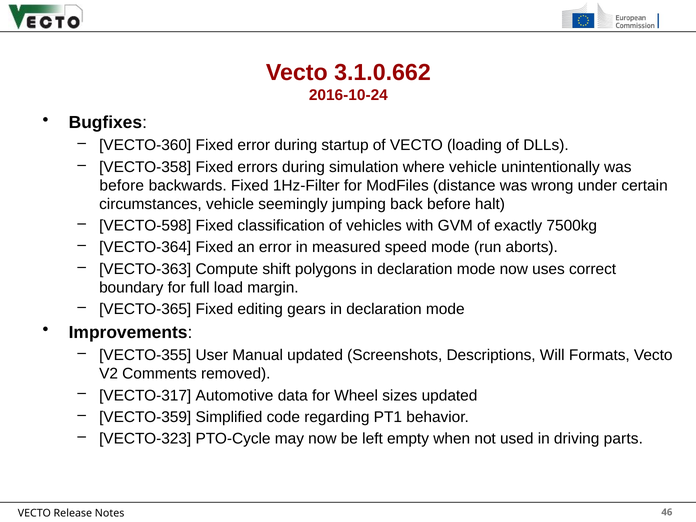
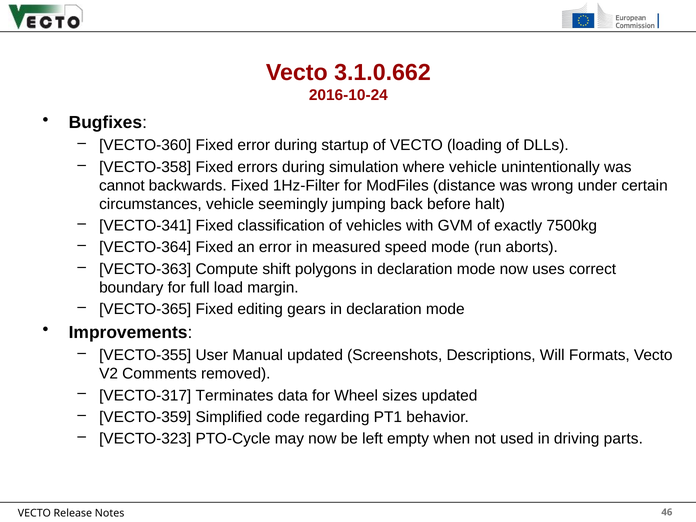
before at (122, 186): before -> cannot
VECTO-598: VECTO-598 -> VECTO-341
Automotive: Automotive -> Terminates
